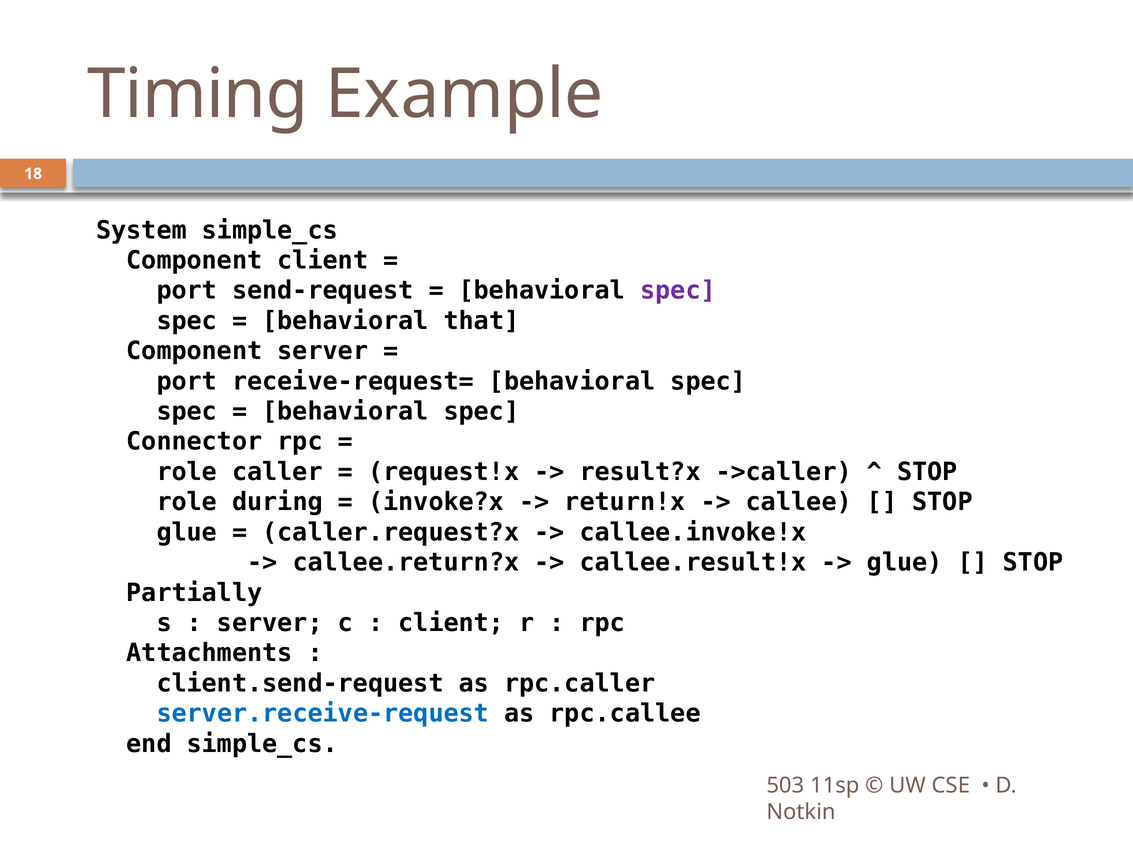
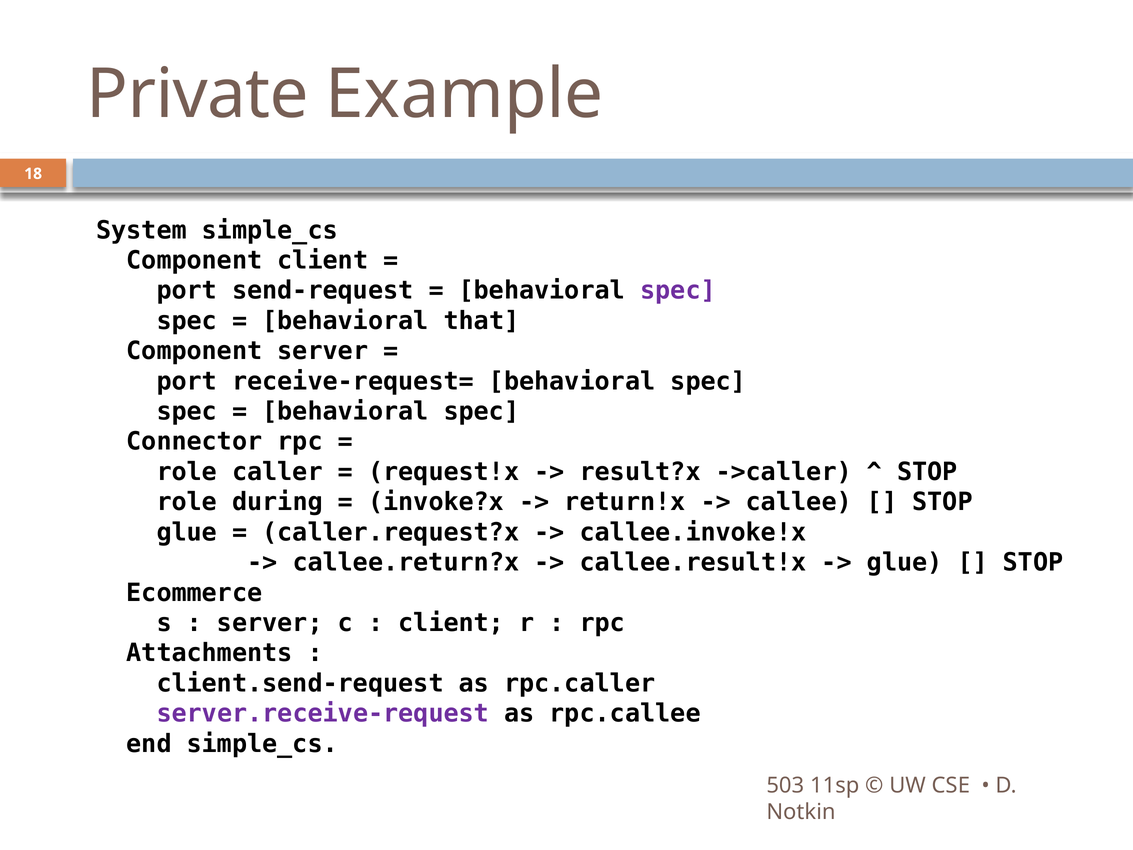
Timing: Timing -> Private
Partially: Partially -> Ecommerce
server.receive-request colour: blue -> purple
